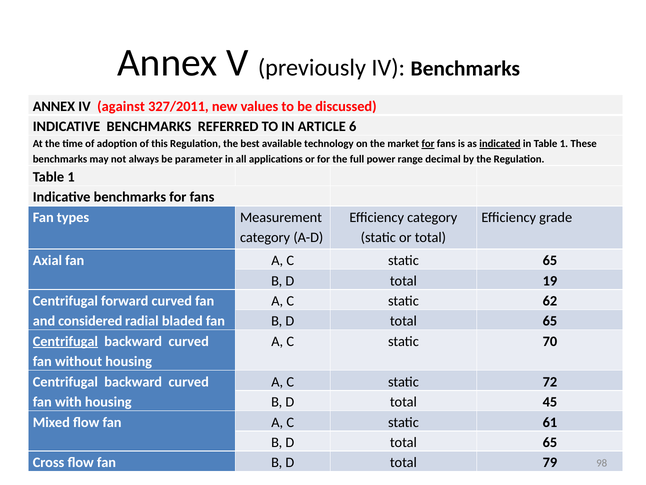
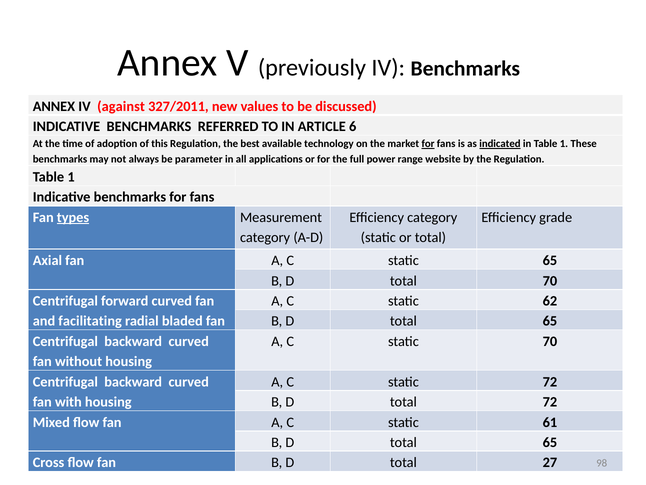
decimal: decimal -> website
types underline: none -> present
total 19: 19 -> 70
considered: considered -> facilitating
Centrifugal at (65, 341) underline: present -> none
total 45: 45 -> 72
79: 79 -> 27
